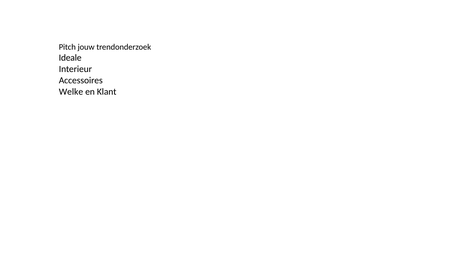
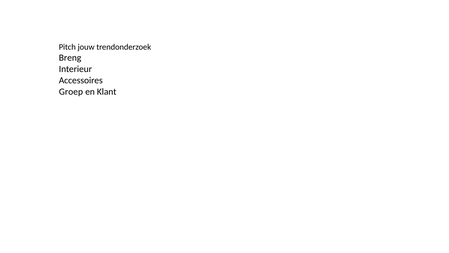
Ideale: Ideale -> Breng
Welke: Welke -> Groep
